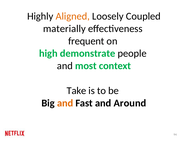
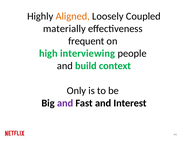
demonstrate: demonstrate -> interviewing
most: most -> build
Take: Take -> Only
and at (65, 103) colour: orange -> purple
Around: Around -> Interest
